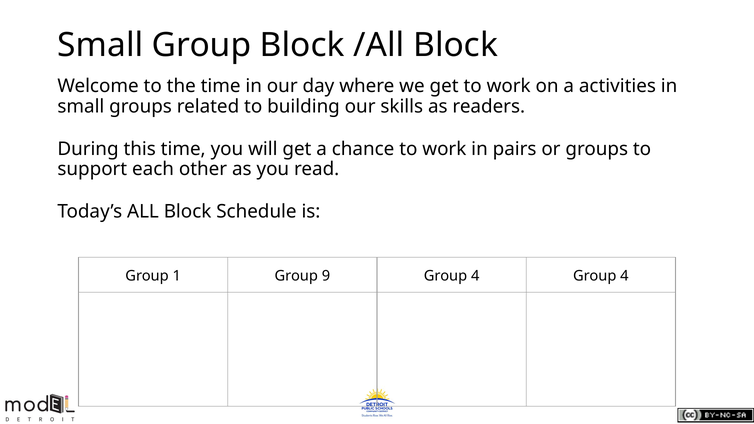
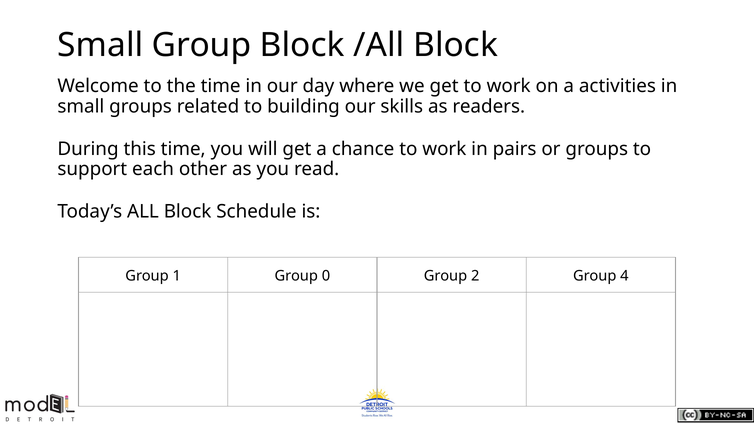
9: 9 -> 0
4 at (475, 276): 4 -> 2
